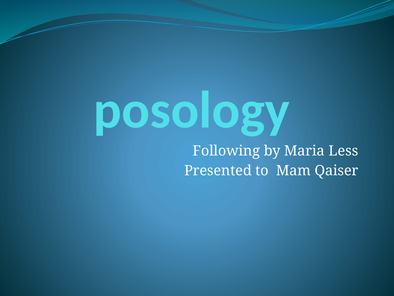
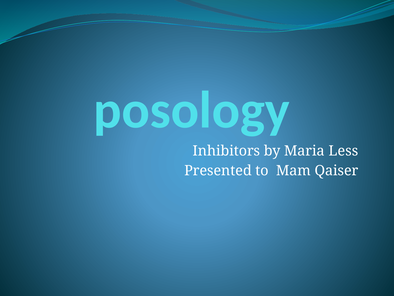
Following: Following -> Inhibitors
